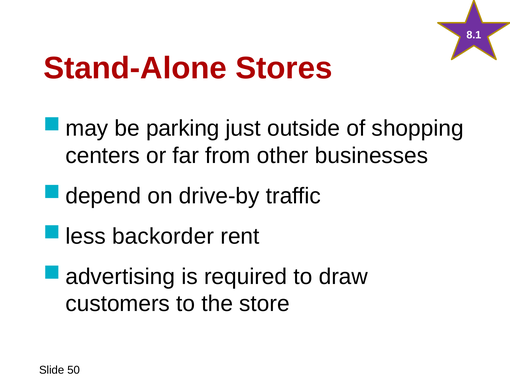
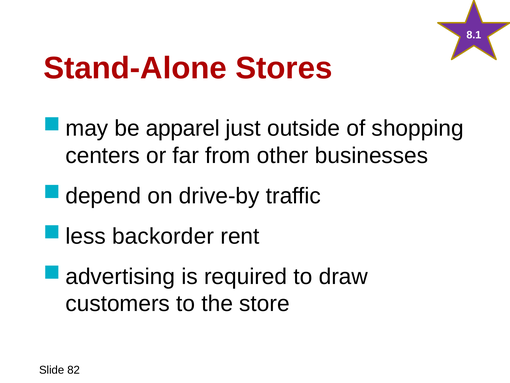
parking: parking -> apparel
50: 50 -> 82
